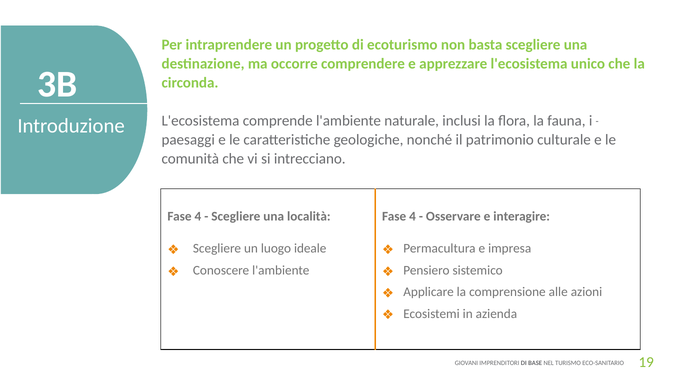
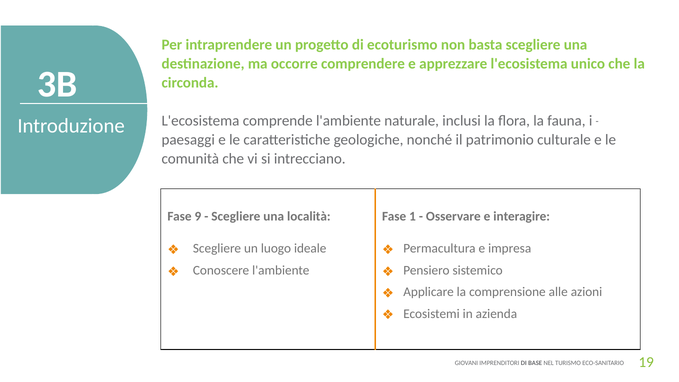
4 at (198, 216): 4 -> 9
4 at (413, 216): 4 -> 1
